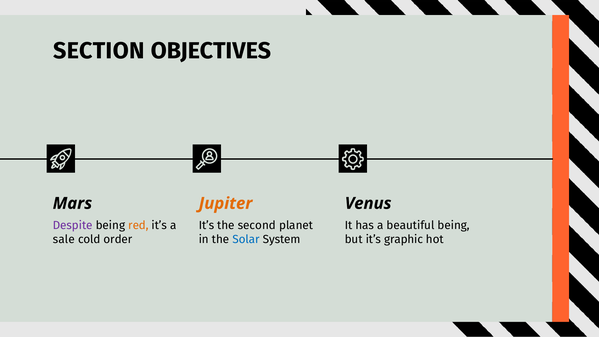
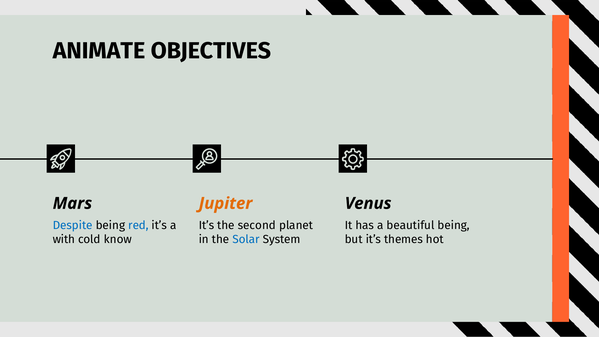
SECTION: SECTION -> ANIMATE
Despite colour: purple -> blue
red colour: orange -> blue
sale: sale -> with
order: order -> know
graphic: graphic -> themes
